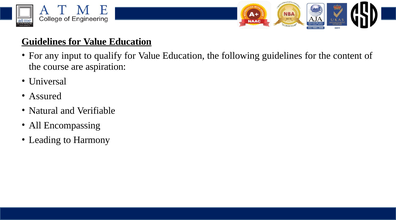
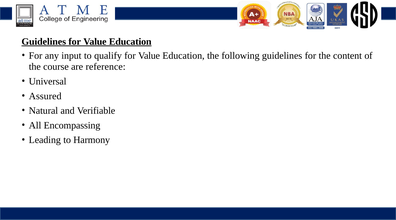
aspiration: aspiration -> reference
